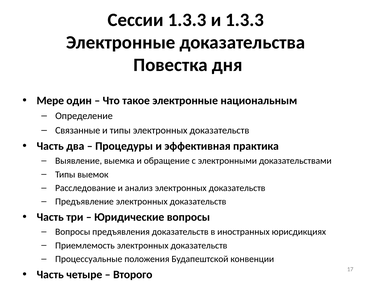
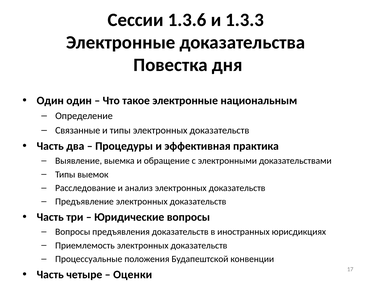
Сессии 1.3.3: 1.3.3 -> 1.3.6
Мере at (50, 101): Мере -> Один
Второго: Второго -> Оценки
